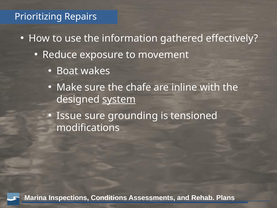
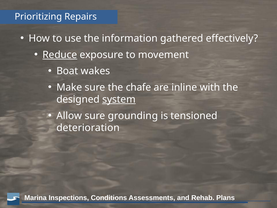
Reduce underline: none -> present
Issue: Issue -> Allow
modifications: modifications -> deterioration
